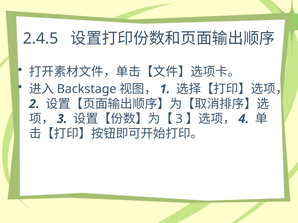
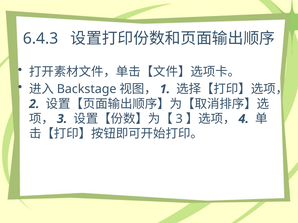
2.4.5: 2.4.5 -> 6.4.3
